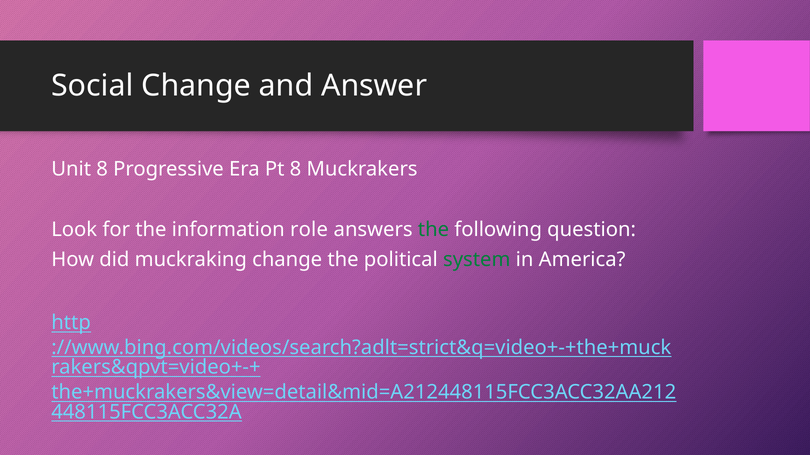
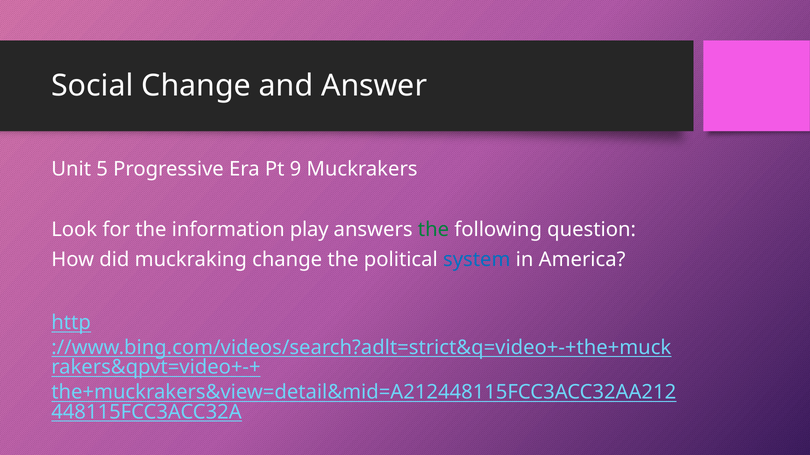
Unit 8: 8 -> 5
Pt 8: 8 -> 9
role: role -> play
system colour: green -> blue
